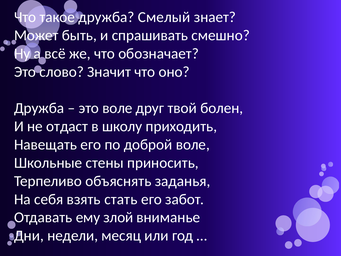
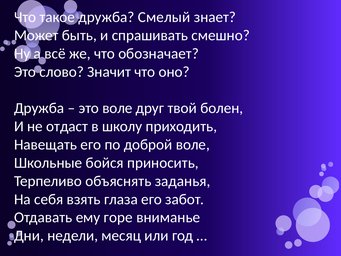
стены: стены -> бойся
стать: стать -> глаза
злой: злой -> горе
